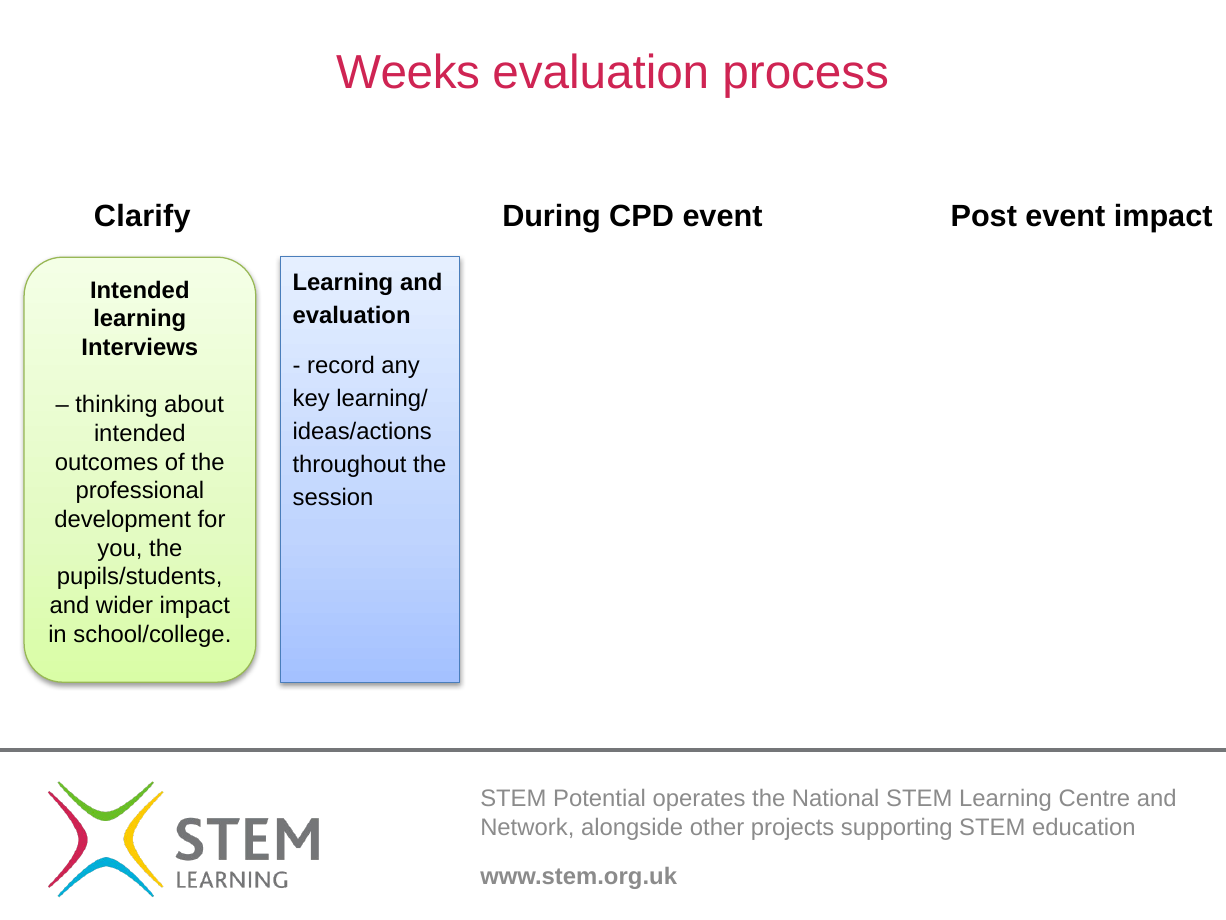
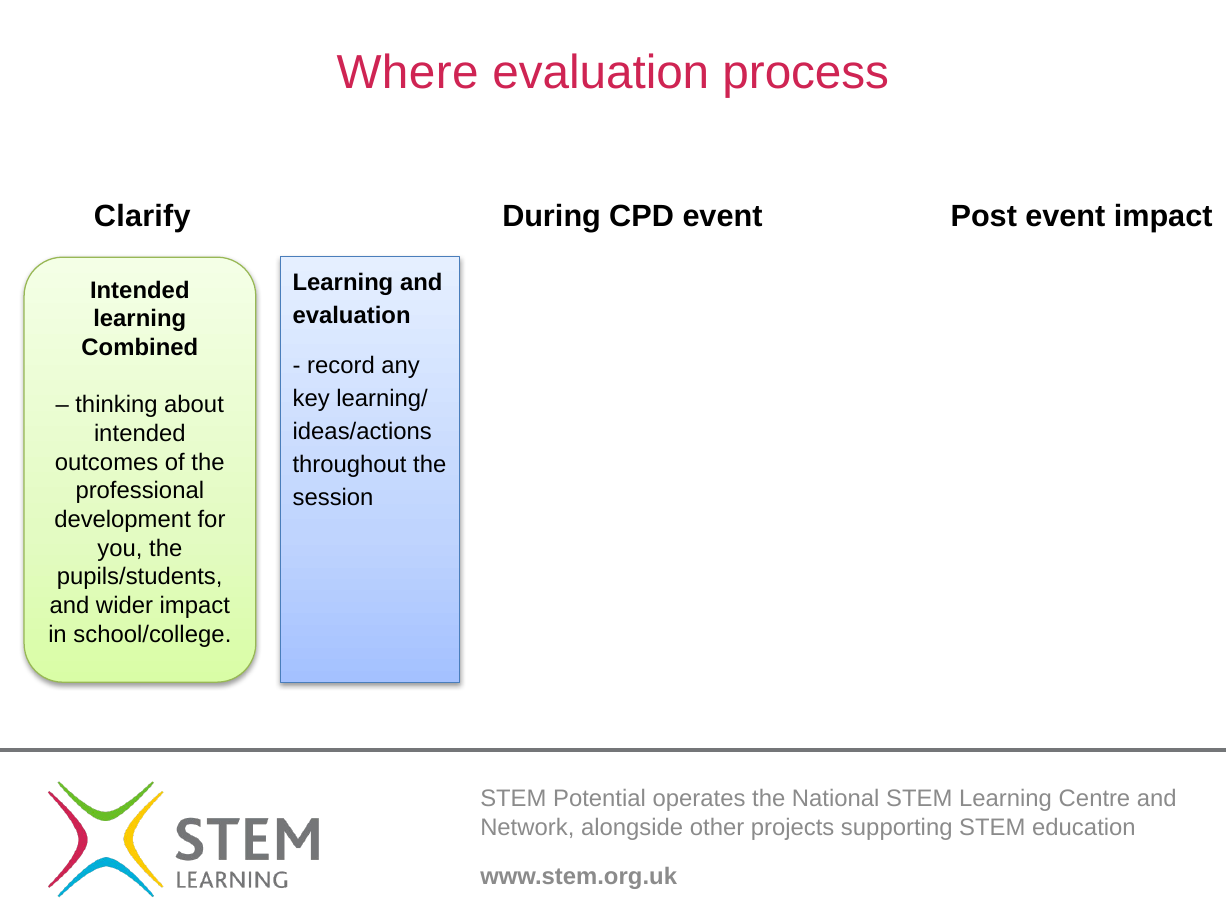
Weeks: Weeks -> Where
Interviews: Interviews -> Combined
